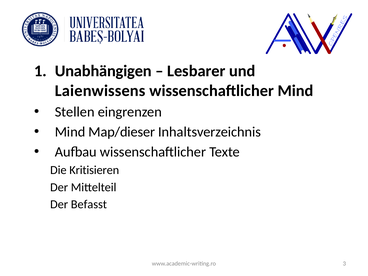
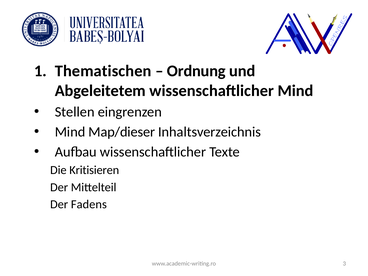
Unabhängigen: Unabhängigen -> Thematischen
Lesbarer: Lesbarer -> Ordnung
Laienwissens: Laienwissens -> Abgeleitetem
Befasst: Befasst -> Fadens
